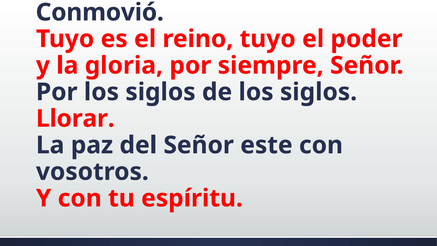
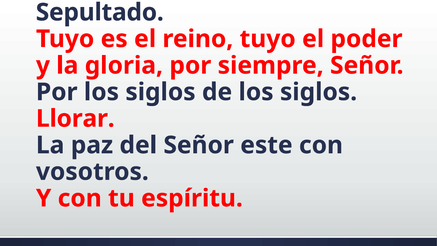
Conmovió: Conmovió -> Sepultado
